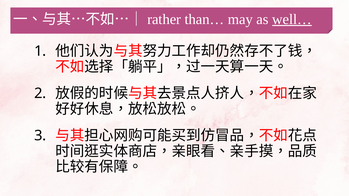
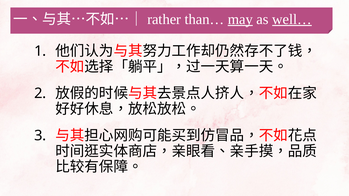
may underline: none -> present
